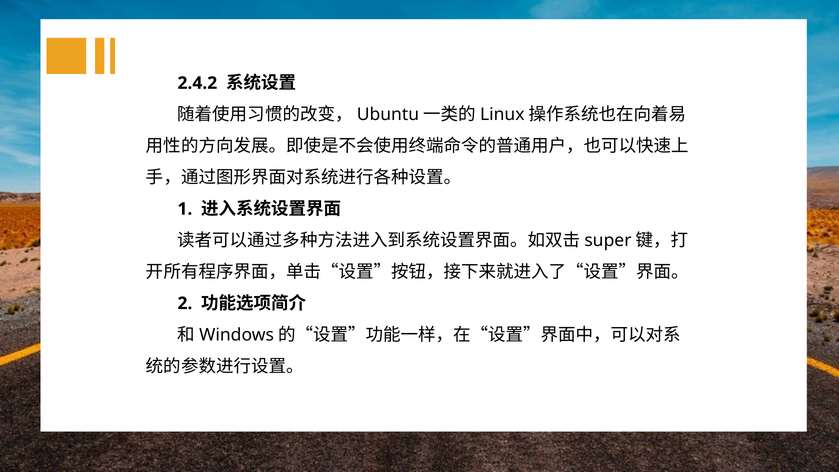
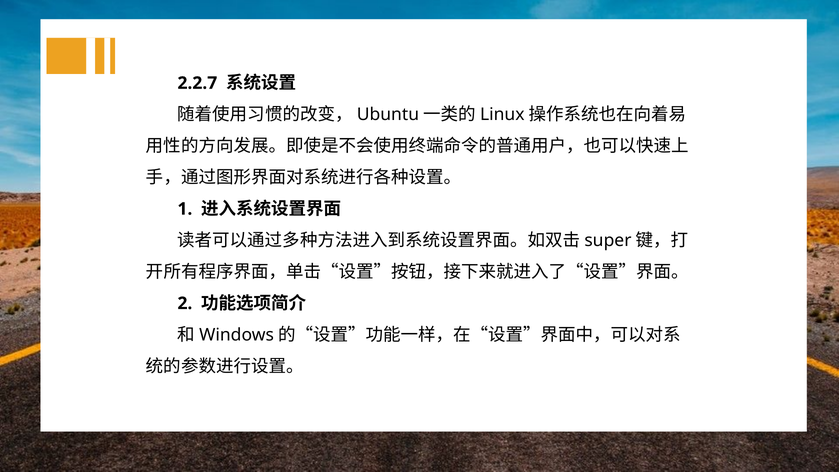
2.4.2: 2.4.2 -> 2.2.7
